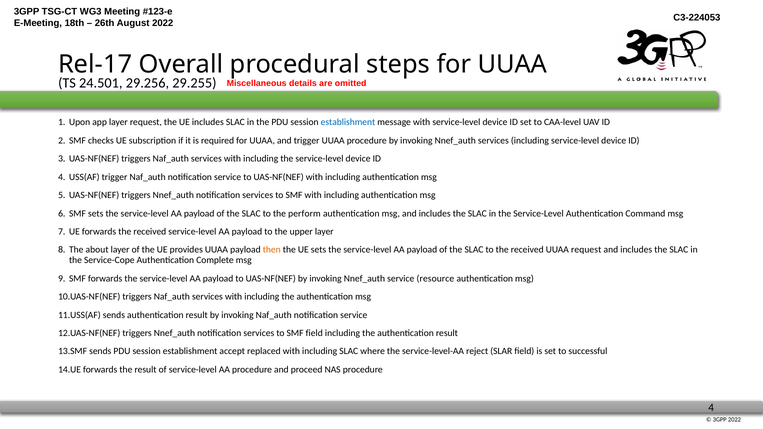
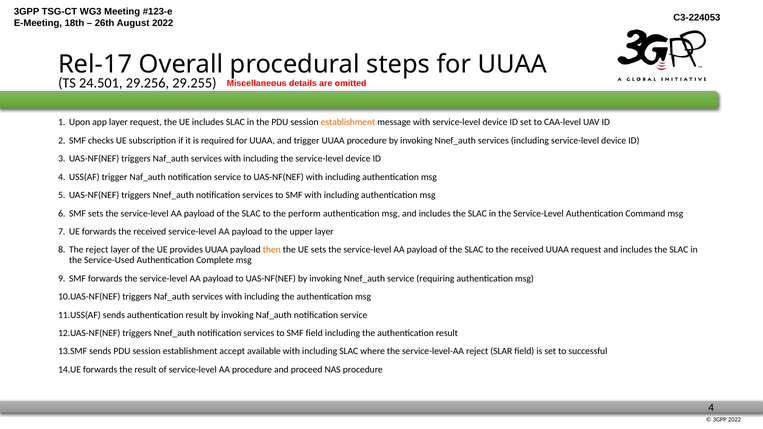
establishment at (348, 122) colour: blue -> orange
The about: about -> reject
Service-Cope: Service-Cope -> Service-Used
resource: resource -> requiring
replaced: replaced -> available
